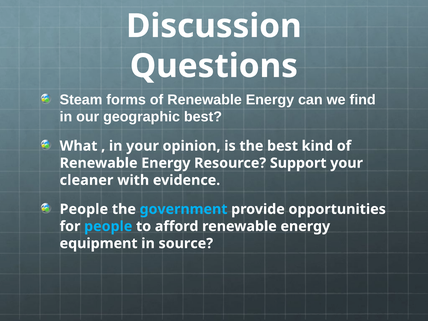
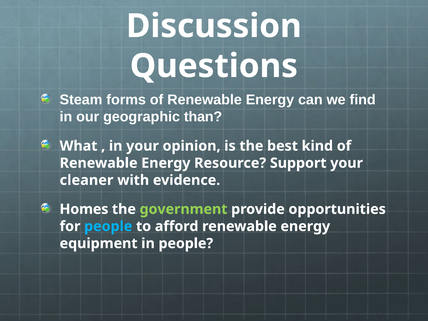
geographic best: best -> than
People at (84, 209): People -> Homes
government colour: light blue -> light green
in source: source -> people
